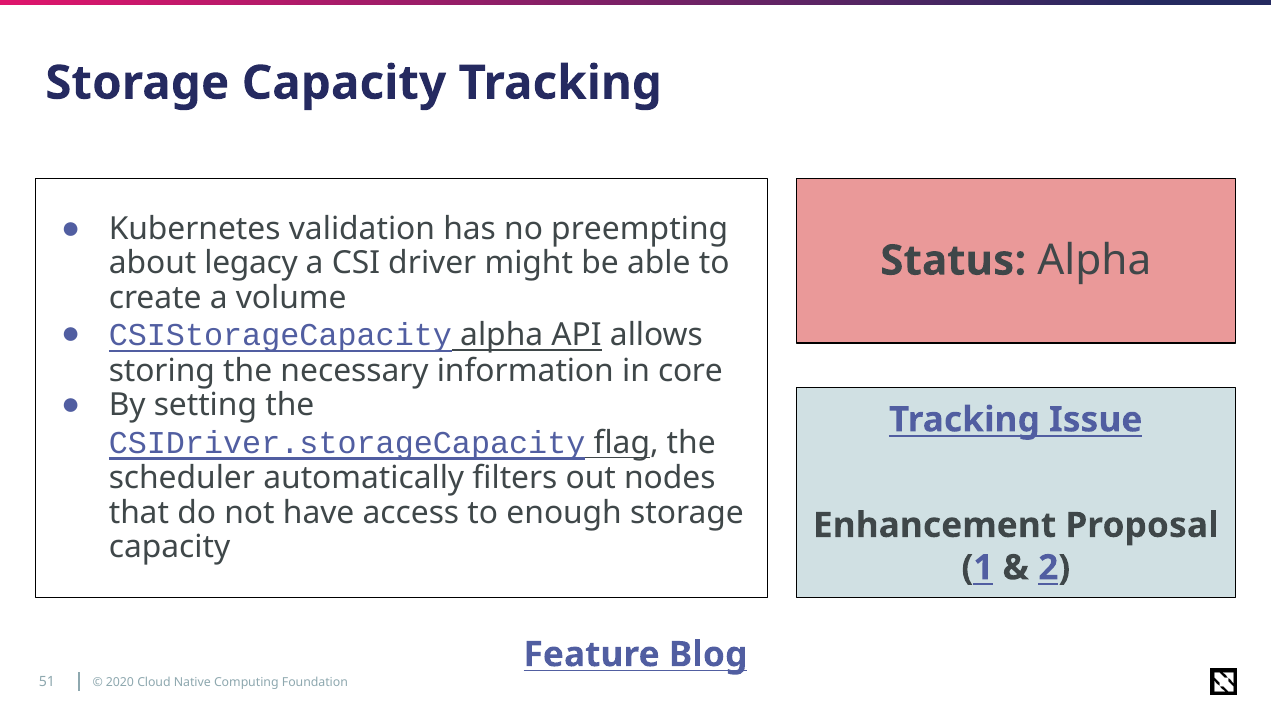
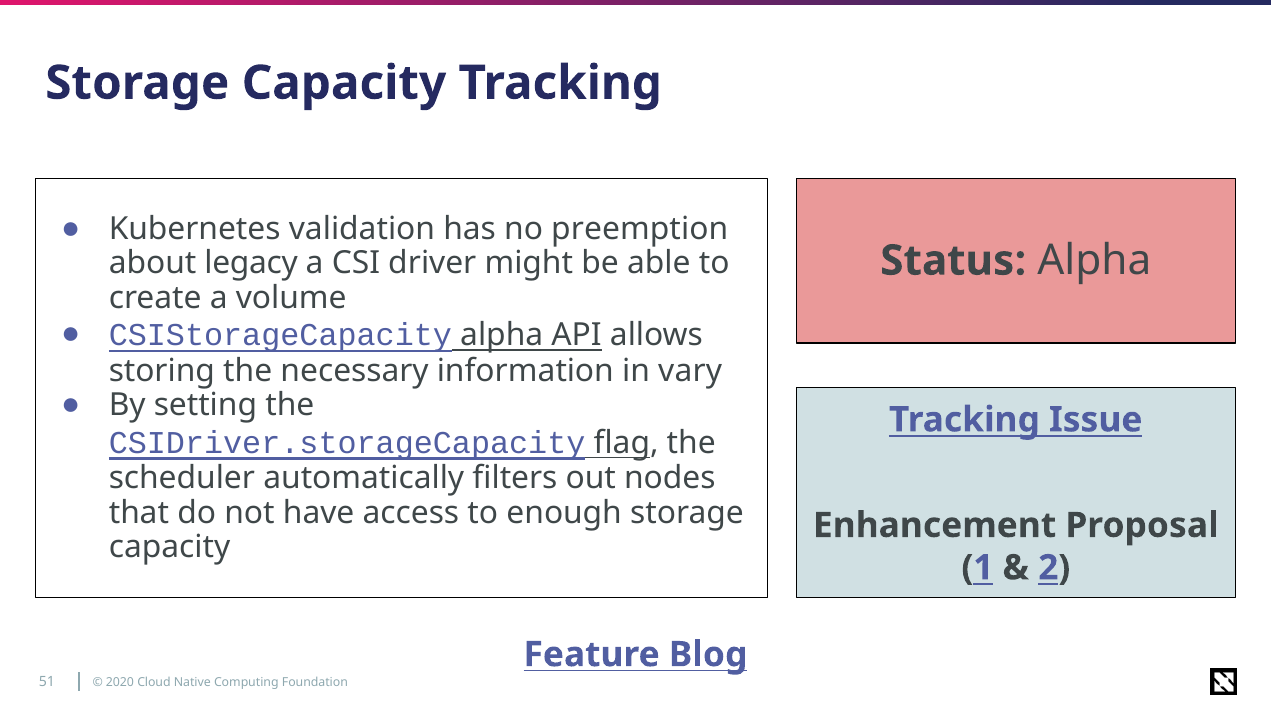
preempting: preempting -> preemption
core: core -> vary
